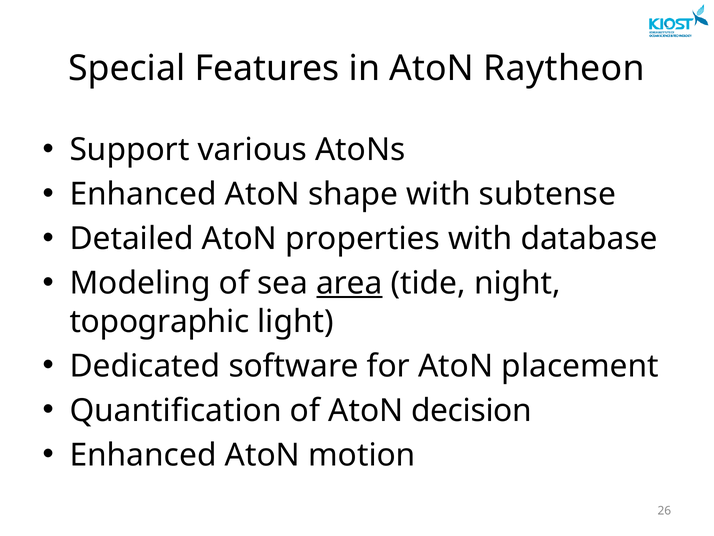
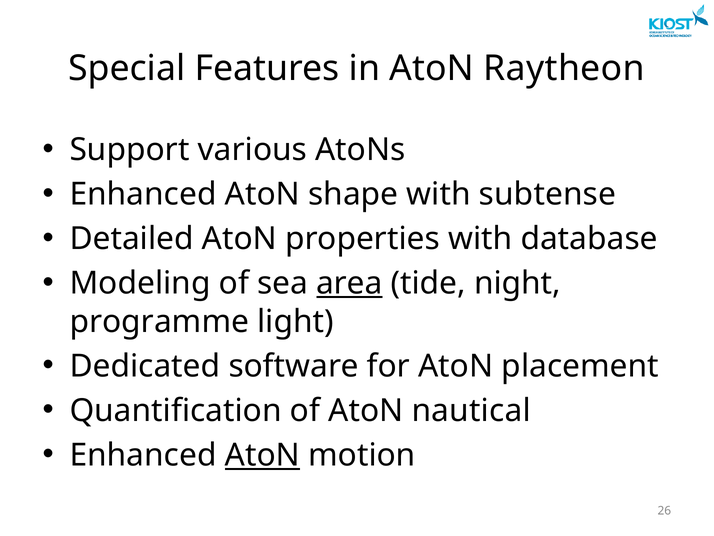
topographic: topographic -> programme
decision: decision -> nautical
AtoN at (262, 455) underline: none -> present
